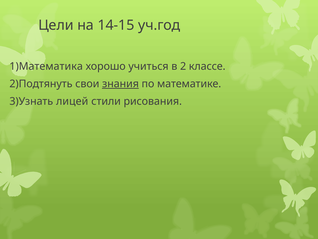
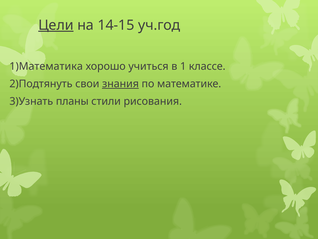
Цели underline: none -> present
2: 2 -> 1
лицей: лицей -> планы
